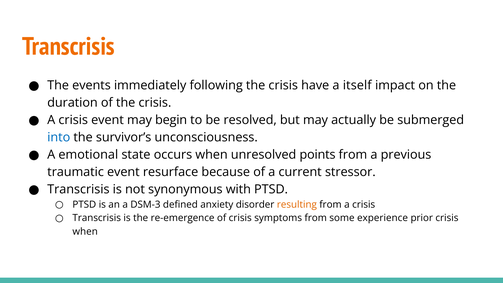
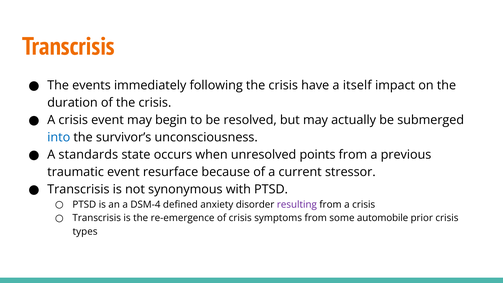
emotional: emotional -> standards
DSM-3: DSM-3 -> DSM-4
resulting colour: orange -> purple
experience: experience -> automobile
when at (85, 231): when -> types
